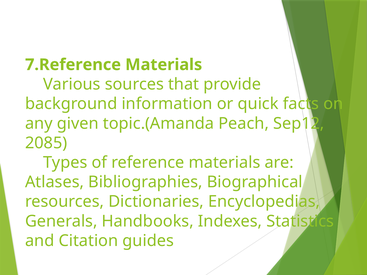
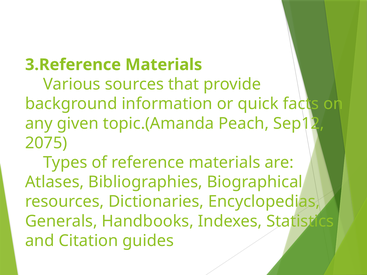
7.Reference: 7.Reference -> 3.Reference
2085: 2085 -> 2075
